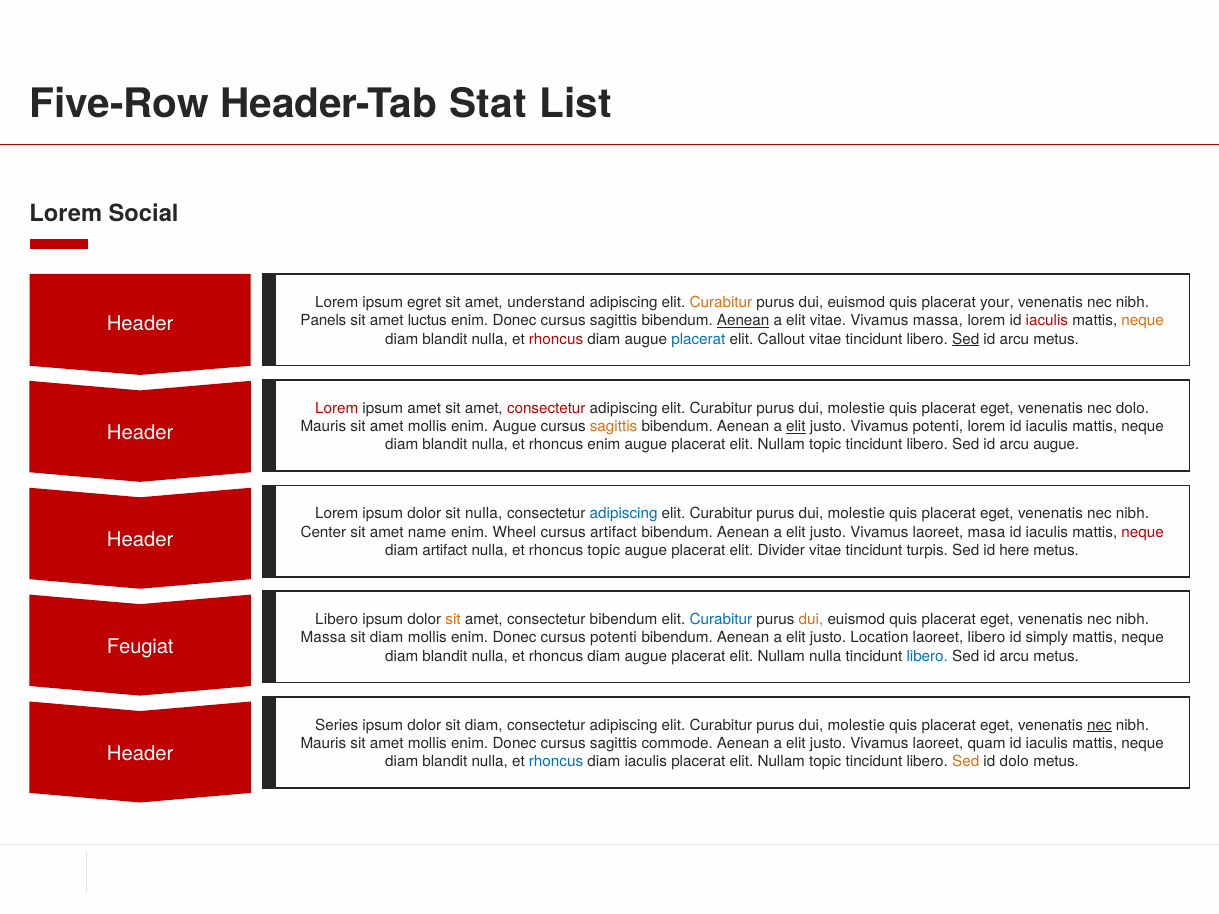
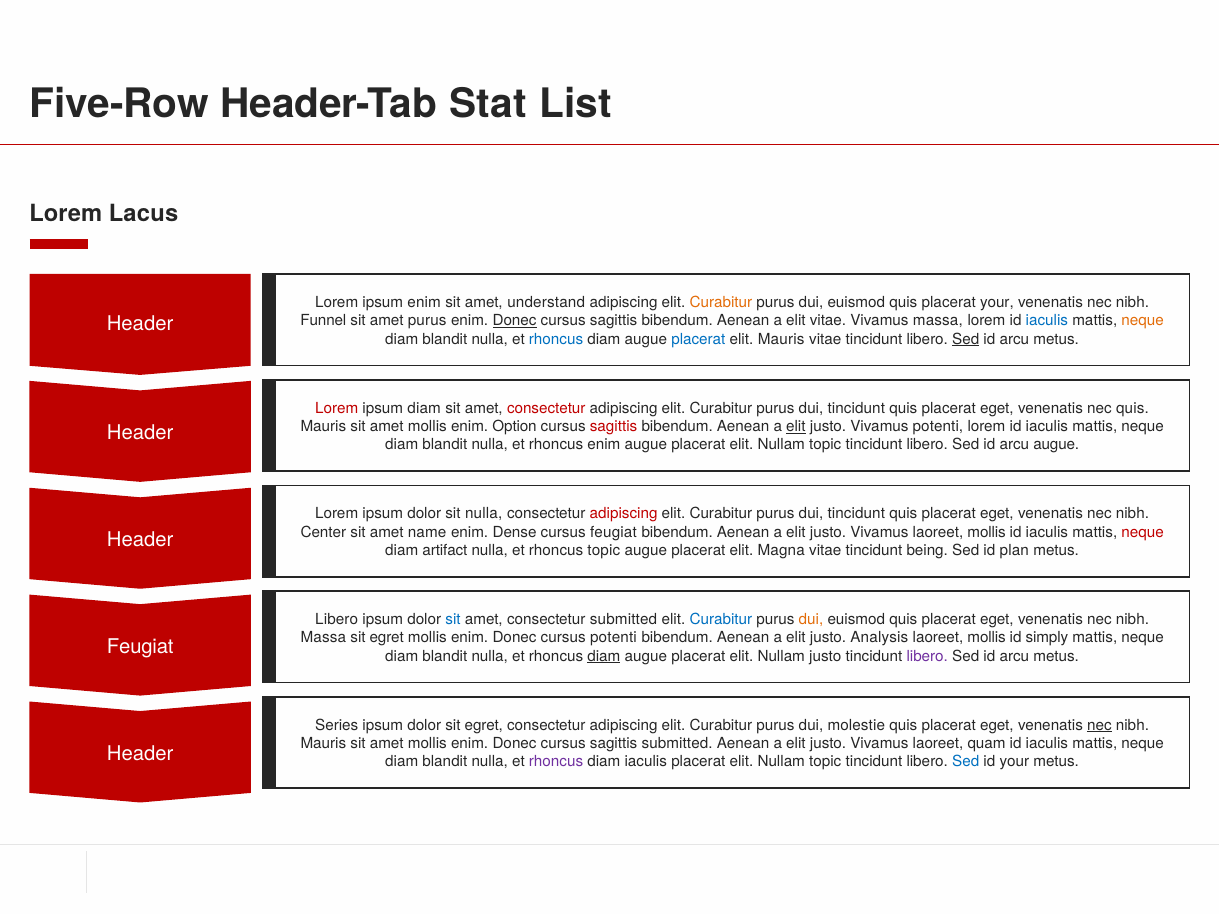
Social: Social -> Lacus
ipsum egret: egret -> enim
Panels: Panels -> Funnel
amet luctus: luctus -> purus
Donec at (515, 321) underline: none -> present
Aenean at (743, 321) underline: present -> none
iaculis at (1047, 321) colour: red -> blue
rhoncus at (556, 339) colour: red -> blue
elit Callout: Callout -> Mauris
ipsum amet: amet -> diam
molestie at (856, 408): molestie -> tincidunt
nec dolo: dolo -> quis
mollis enim Augue: Augue -> Option
sagittis at (614, 427) colour: orange -> red
adipiscing at (624, 514) colour: blue -> red
molestie at (856, 514): molestie -> tincidunt
Wheel: Wheel -> Dense
cursus artifact: artifact -> feugiat
Vivamus laoreet masa: masa -> mollis
Divider: Divider -> Magna
turpis: turpis -> being
here: here -> plan
sit at (453, 620) colour: orange -> blue
consectetur bibendum: bibendum -> submitted
diam at (387, 638): diam -> egret
Location: Location -> Analysis
libero at (986, 638): libero -> mollis
diam at (604, 656) underline: none -> present
Nullam nulla: nulla -> justo
libero at (927, 656) colour: blue -> purple
dolor sit diam: diam -> egret
sagittis commode: commode -> submitted
rhoncus at (556, 762) colour: blue -> purple
Sed at (966, 762) colour: orange -> blue
id dolo: dolo -> your
